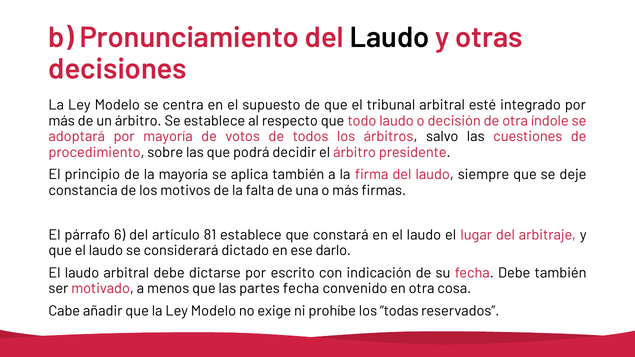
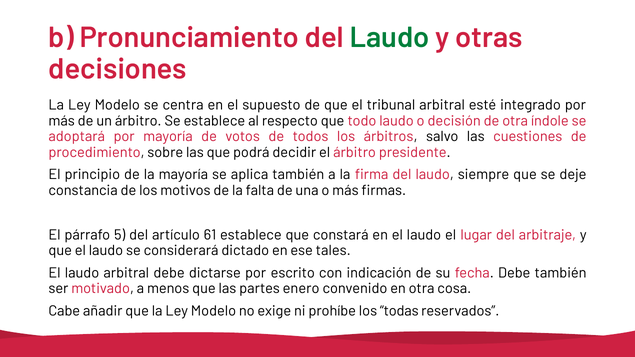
Laudo at (390, 38) colour: black -> green
6: 6 -> 5
81: 81 -> 61
darlo: darlo -> tales
partes fecha: fecha -> enero
